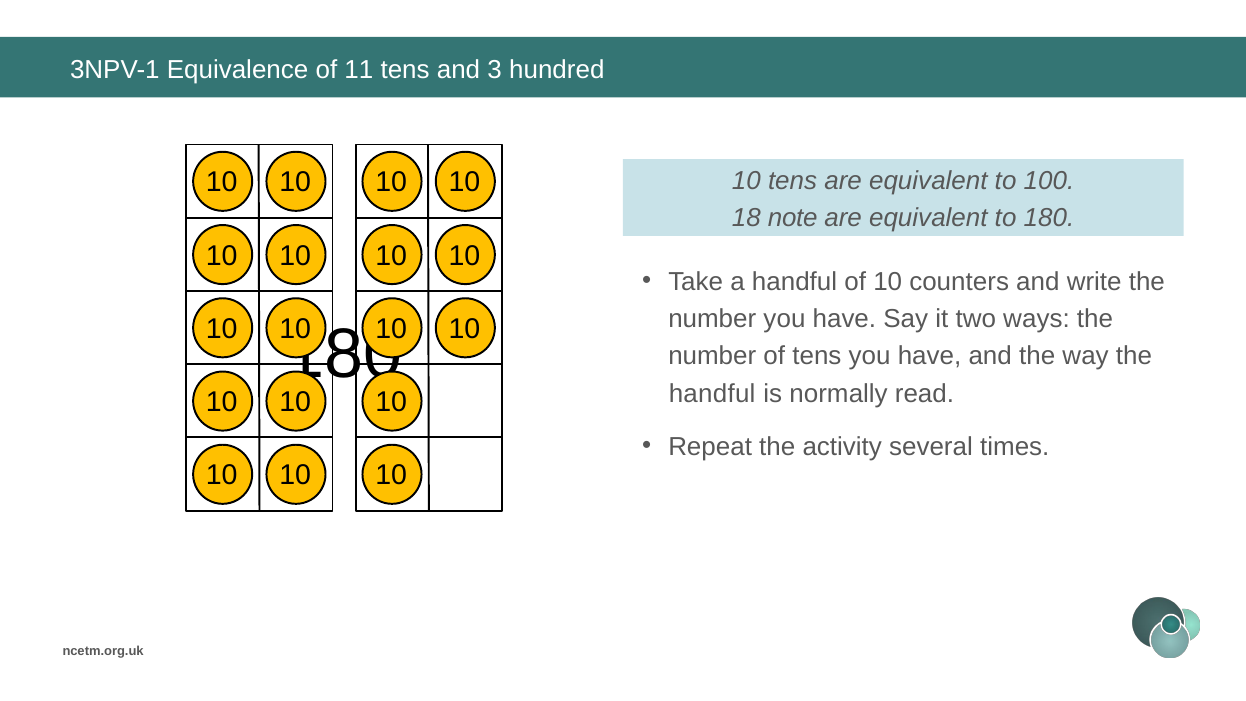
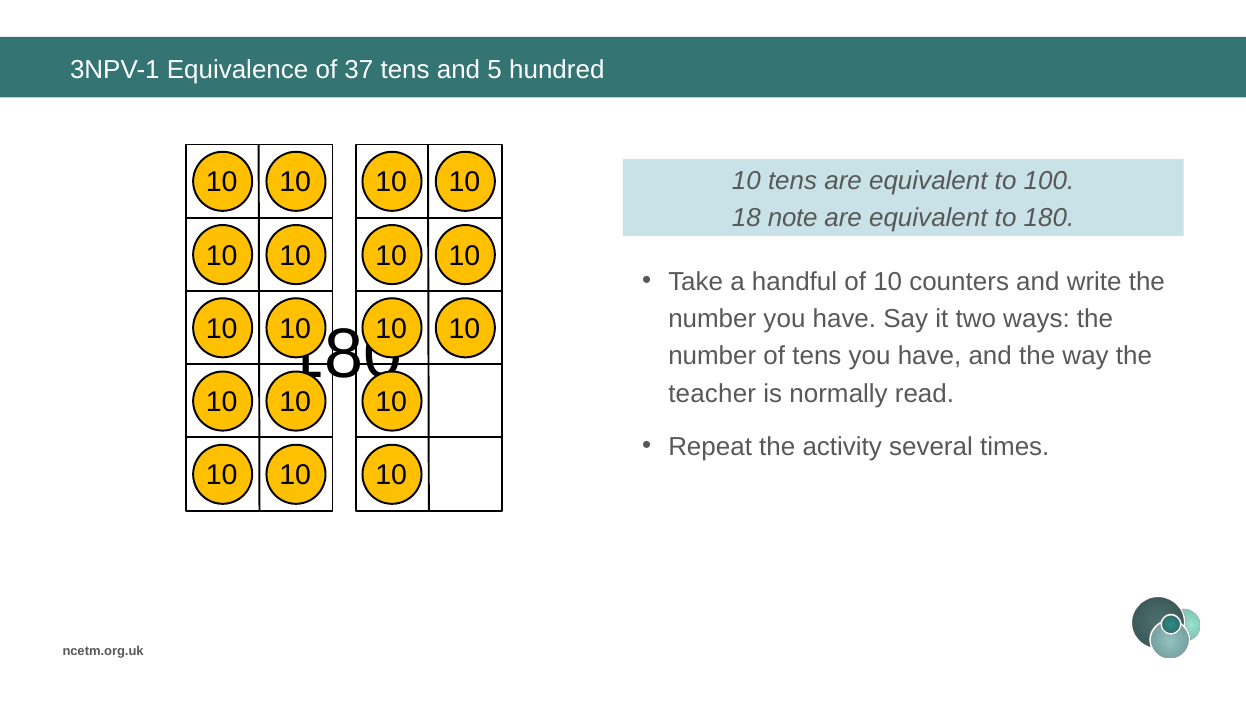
11: 11 -> 37
3: 3 -> 5
handful at (712, 394): handful -> teacher
